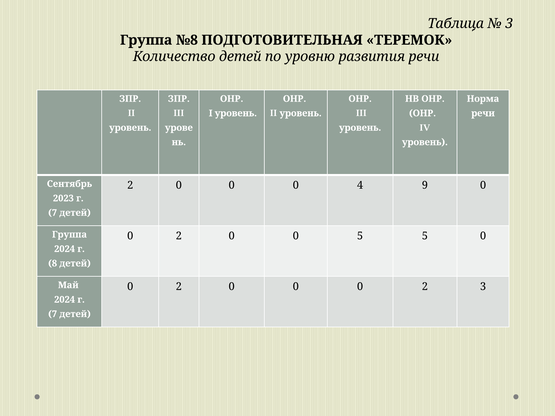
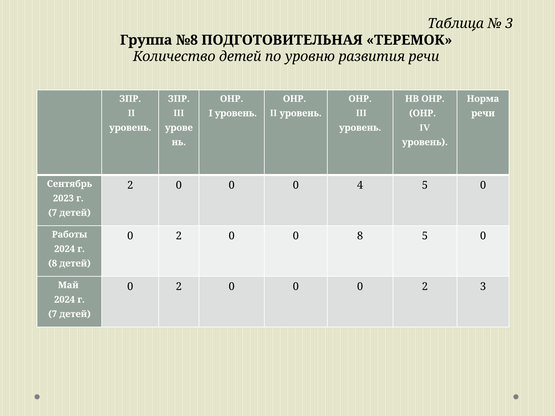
4 9: 9 -> 5
Группа at (69, 235): Группа -> Работы
0 5: 5 -> 8
